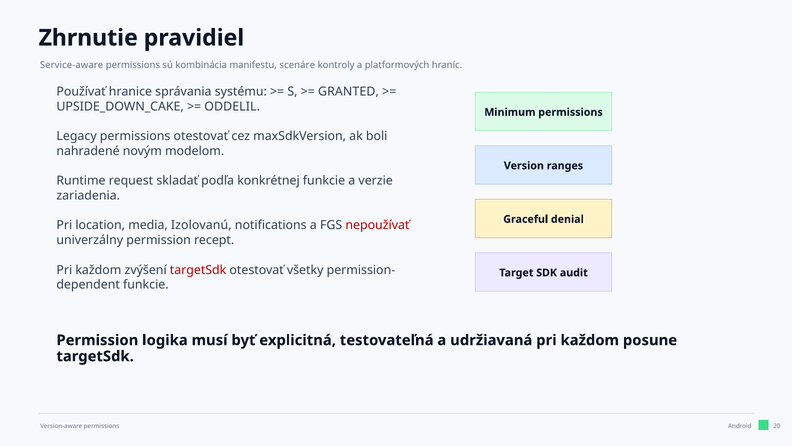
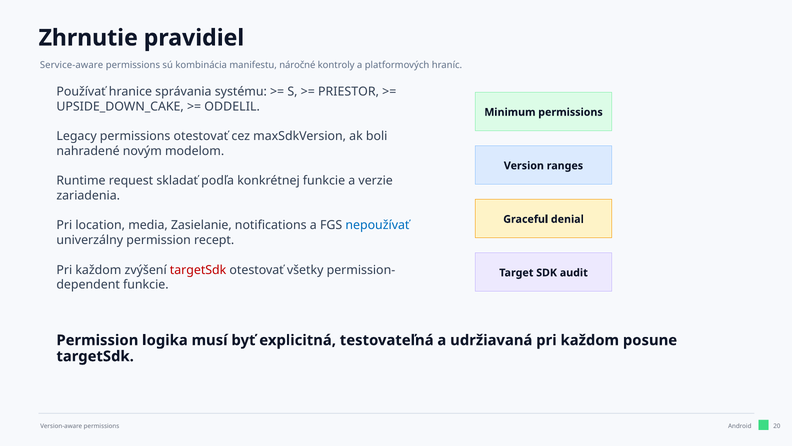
scenáre: scenáre -> náročné
GRANTED: GRANTED -> PRIESTOR
Izolovanú: Izolovanú -> Zasielanie
nepoužívať colour: red -> blue
